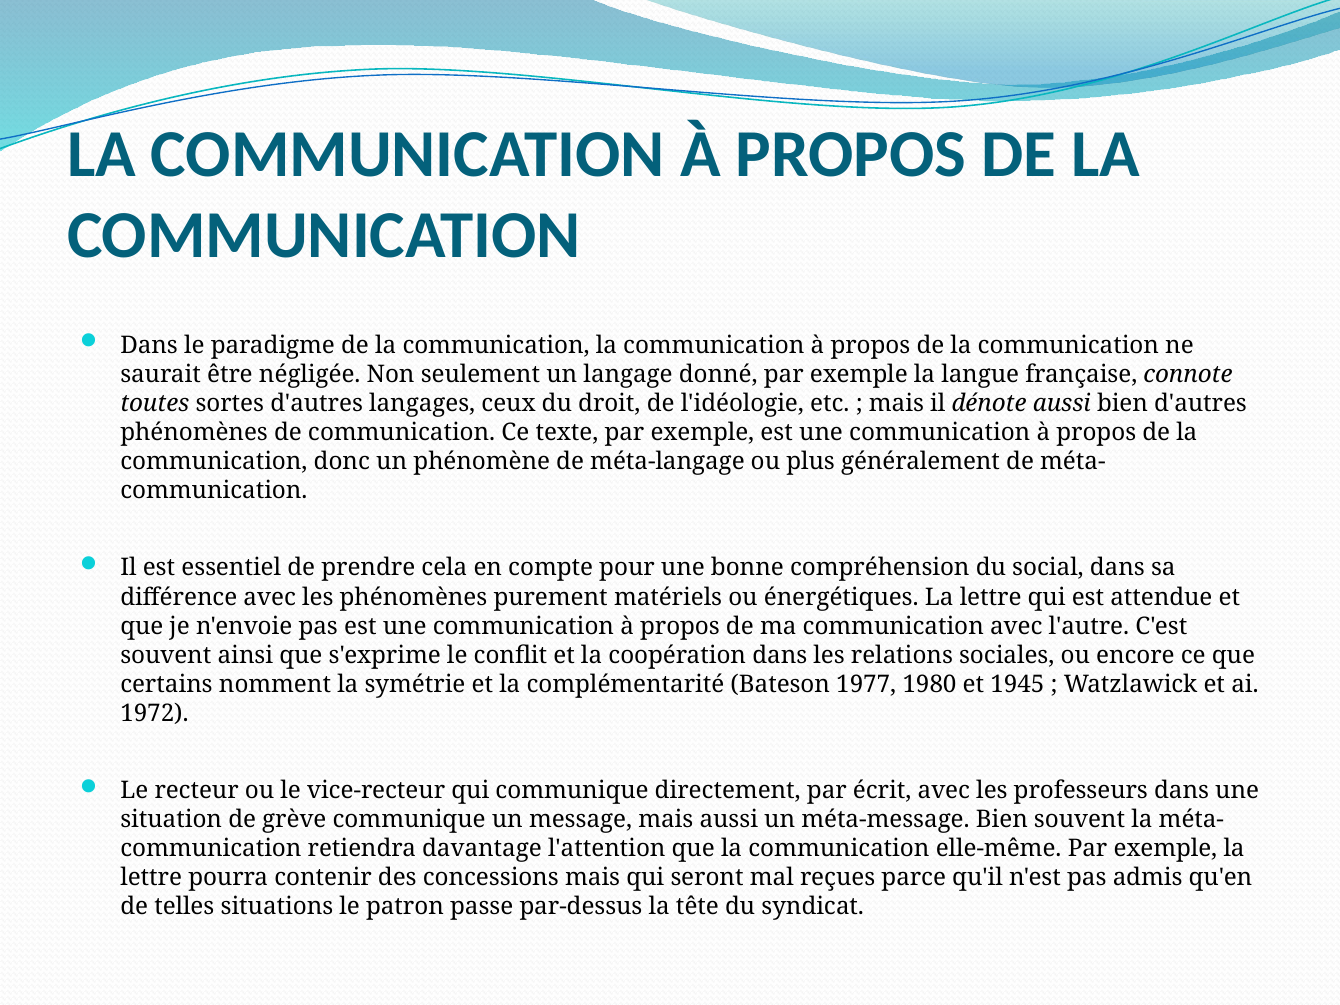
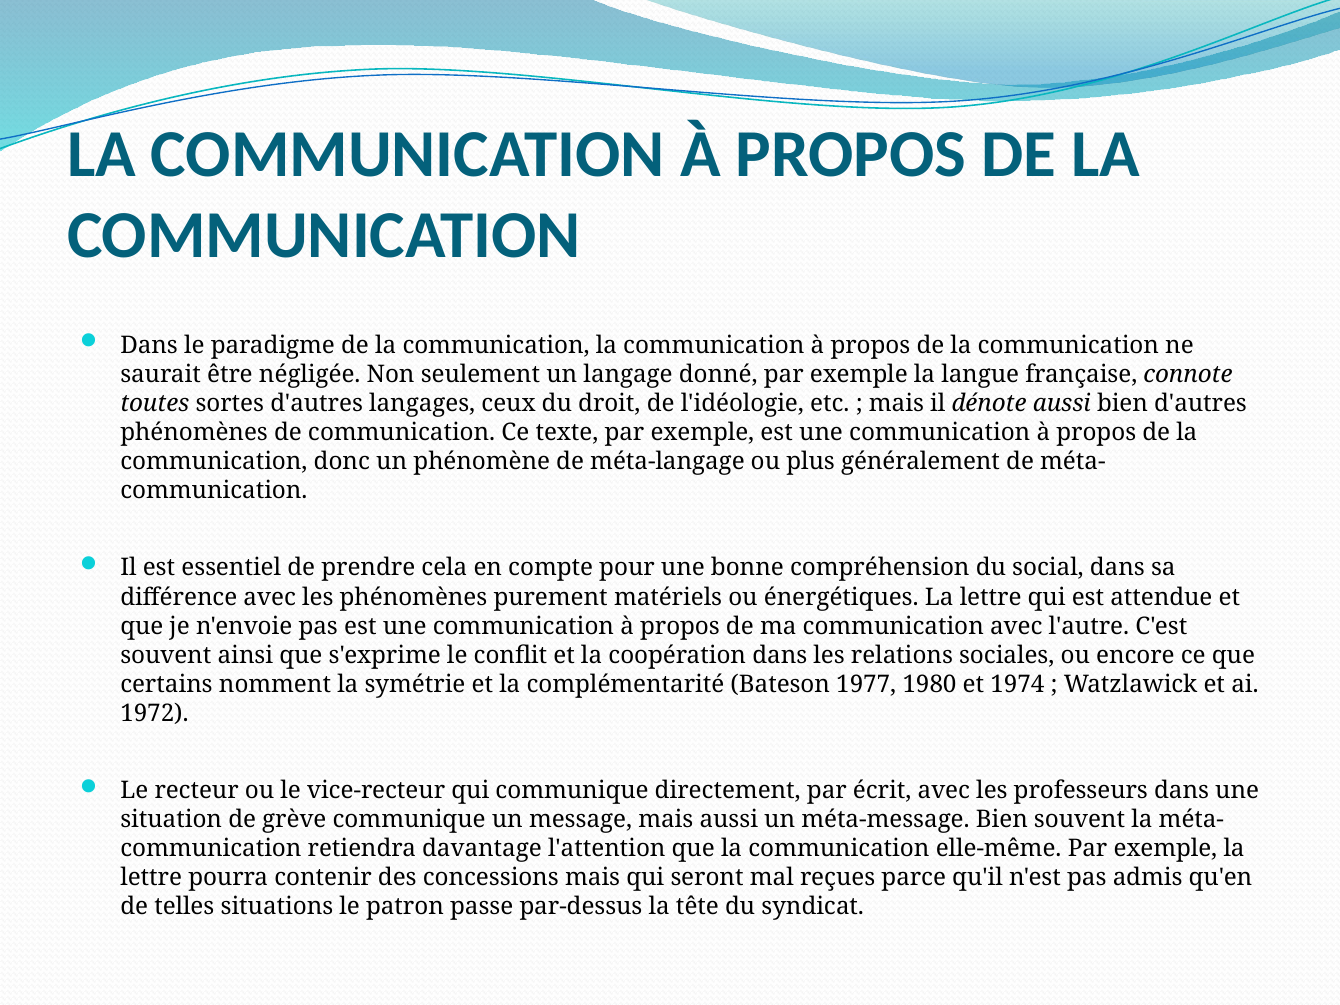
1945: 1945 -> 1974
